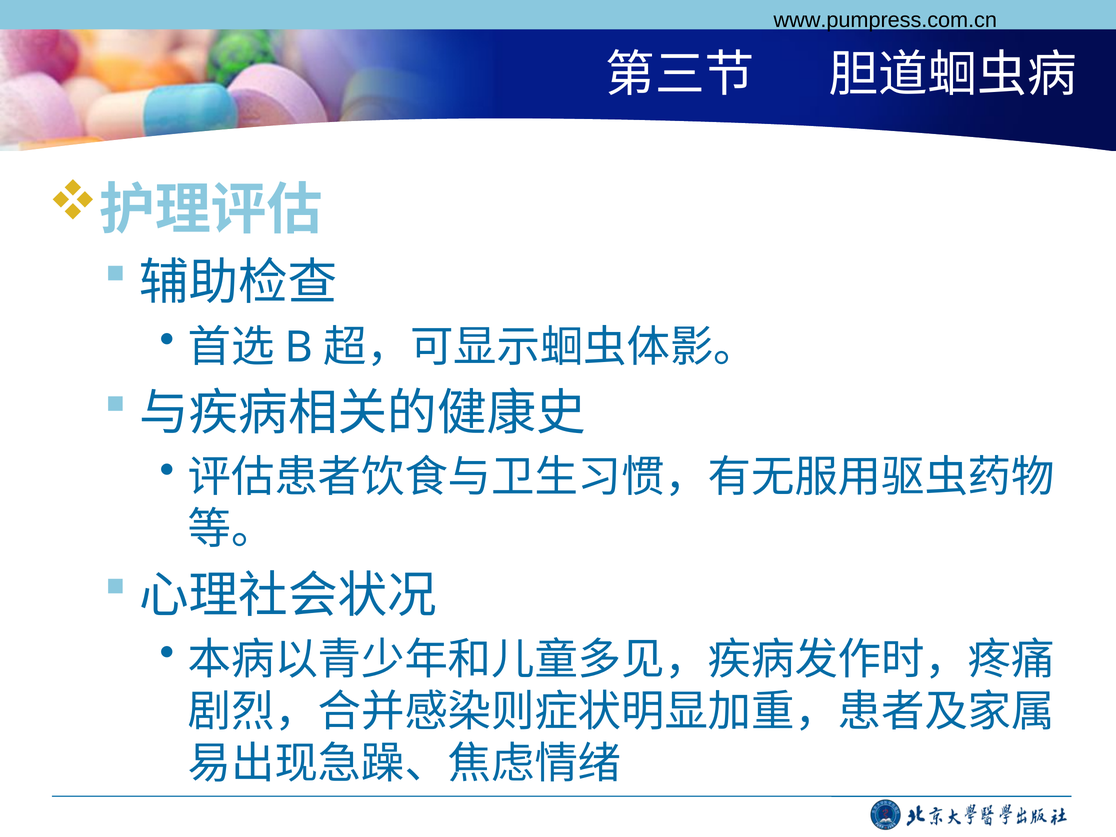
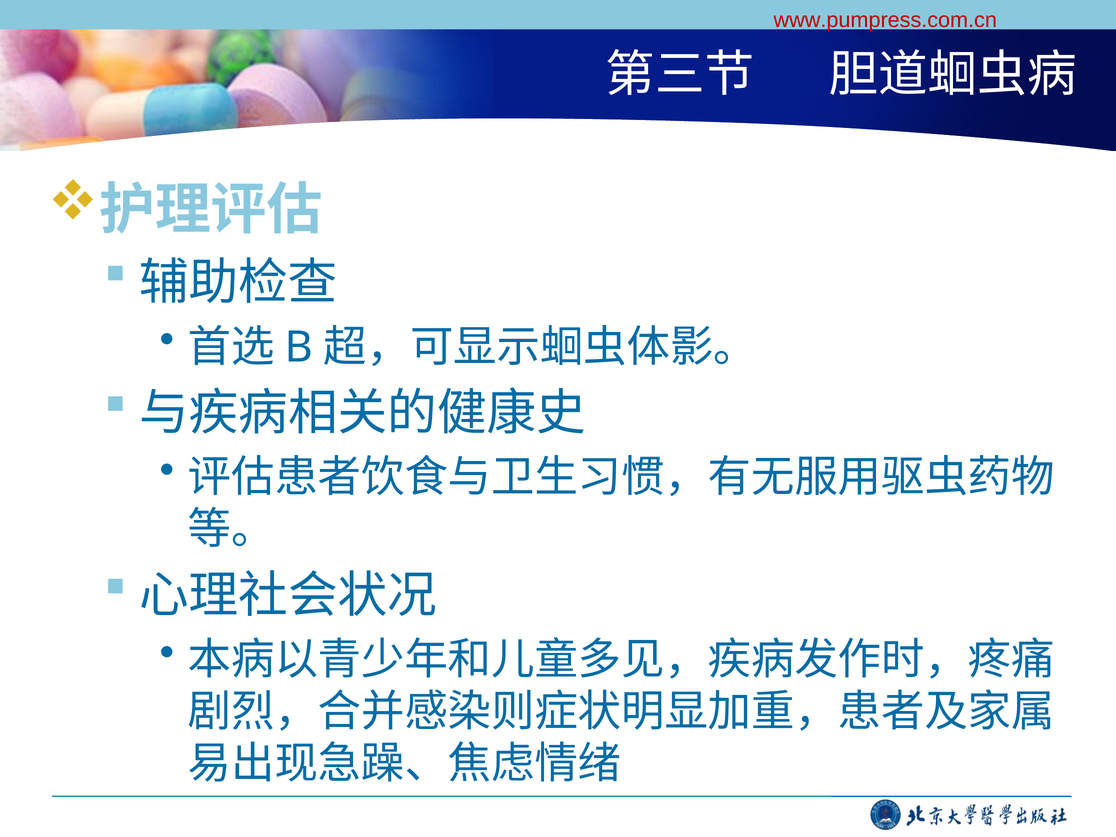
www.pumpress.com.cn colour: black -> red
